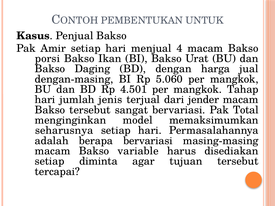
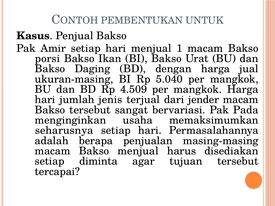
4: 4 -> 1
dengan-masing: dengan-masing -> ukuran-masing
5.060: 5.060 -> 5.040
4.501: 4.501 -> 4.509
mangkok Tahap: Tahap -> Harga
Total: Total -> Pada
model: model -> usaha
berapa bervariasi: bervariasi -> penjualan
Bakso variable: variable -> menjual
